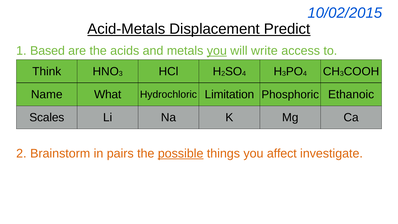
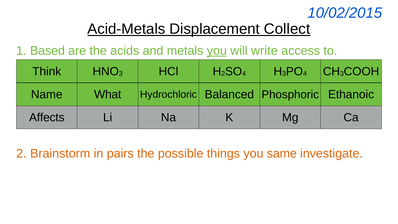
Predict: Predict -> Collect
Limitation: Limitation -> Balanced
Scales: Scales -> Affects
possible underline: present -> none
affect: affect -> same
